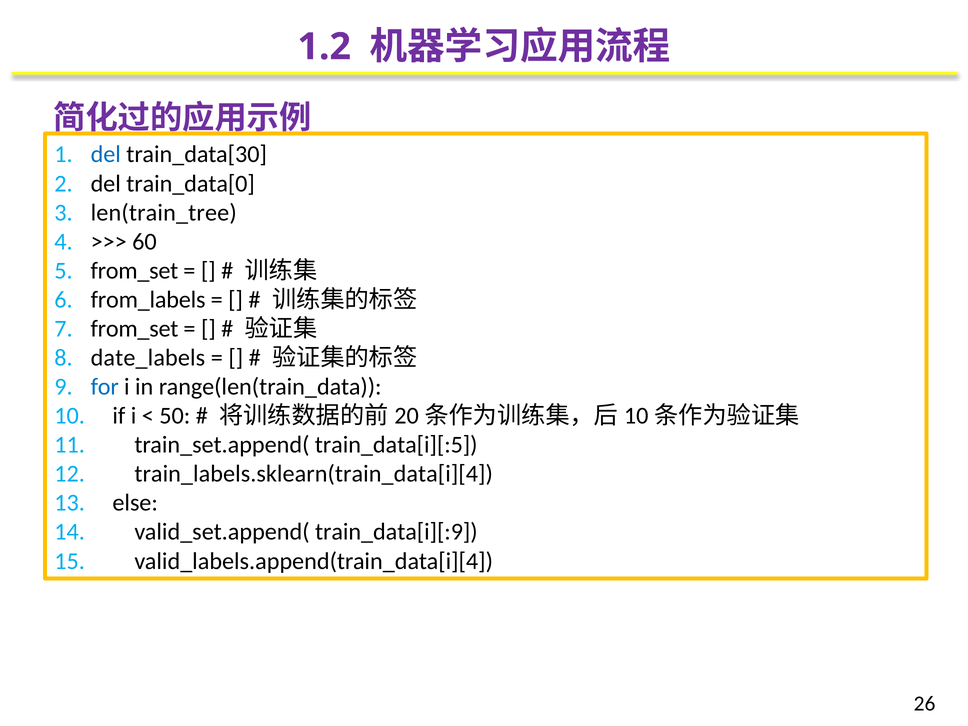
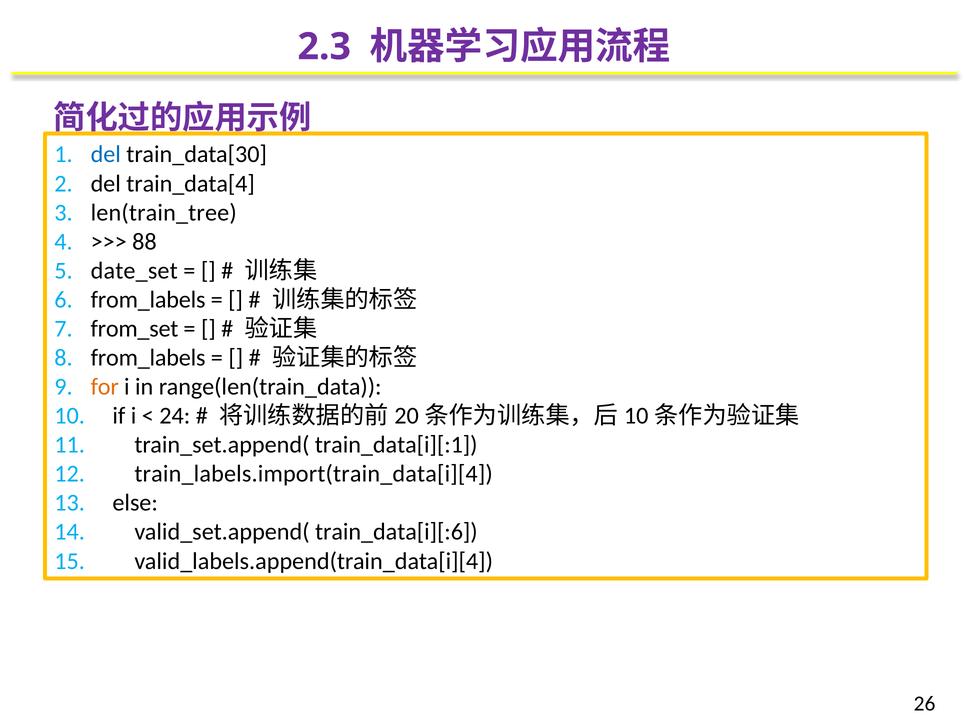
1.2: 1.2 -> 2.3
train_data[0: train_data[0 -> train_data[4
60: 60 -> 88
from_set at (134, 271): from_set -> date_set
date_labels at (148, 358): date_labels -> from_labels
for colour: blue -> orange
50: 50 -> 24
train_data[i][:5: train_data[i][:5 -> train_data[i][:1
train_labels.sklearn(train_data[i][4: train_labels.sklearn(train_data[i][4 -> train_labels.import(train_data[i][4
train_data[i][:9: train_data[i][:9 -> train_data[i][:6
